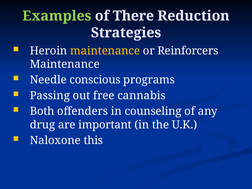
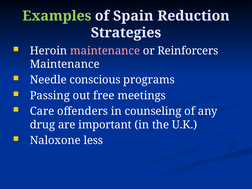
There: There -> Spain
maintenance at (105, 51) colour: yellow -> pink
cannabis: cannabis -> meetings
Both: Both -> Care
this: this -> less
